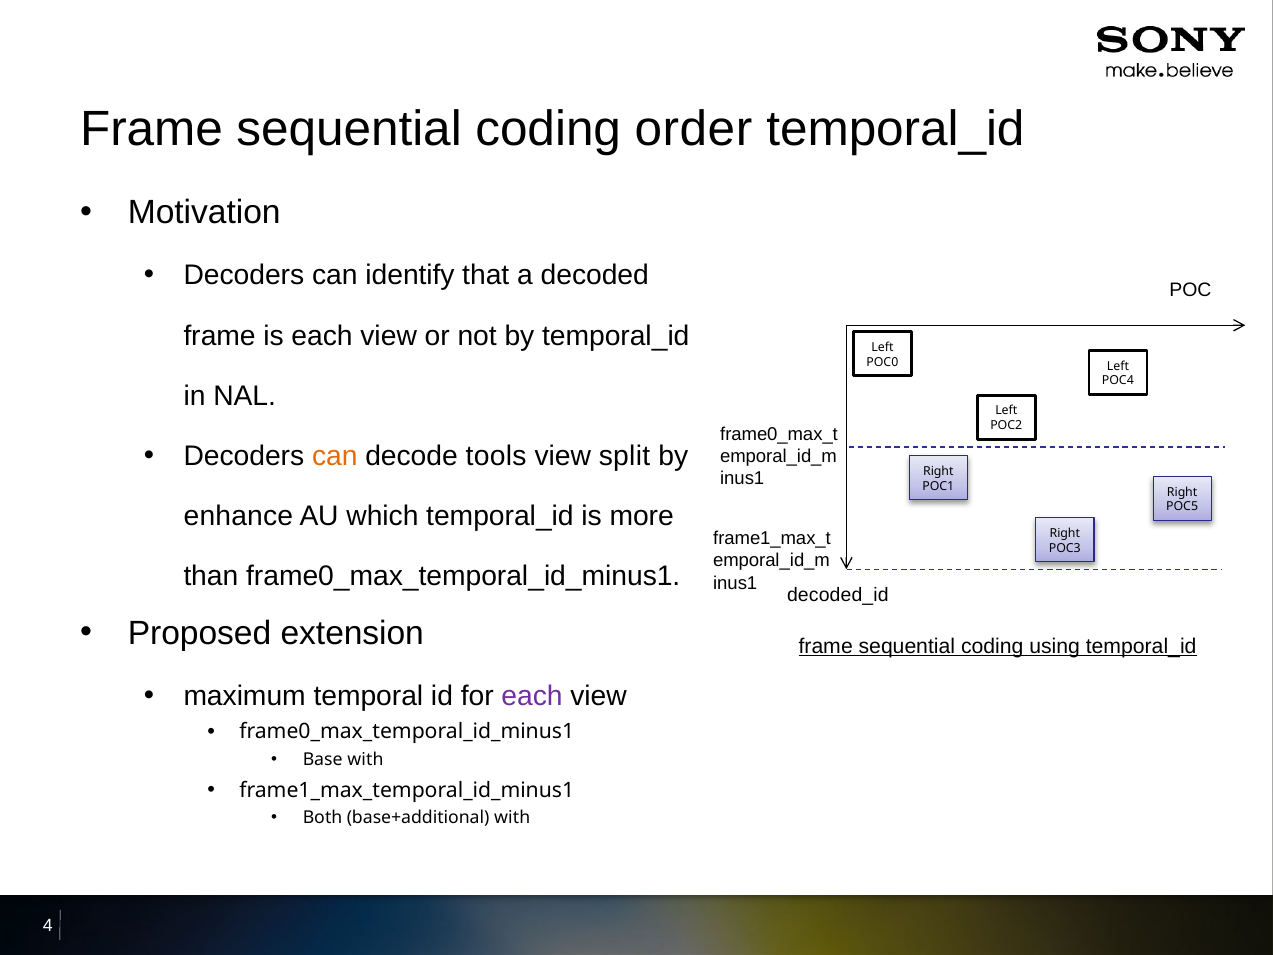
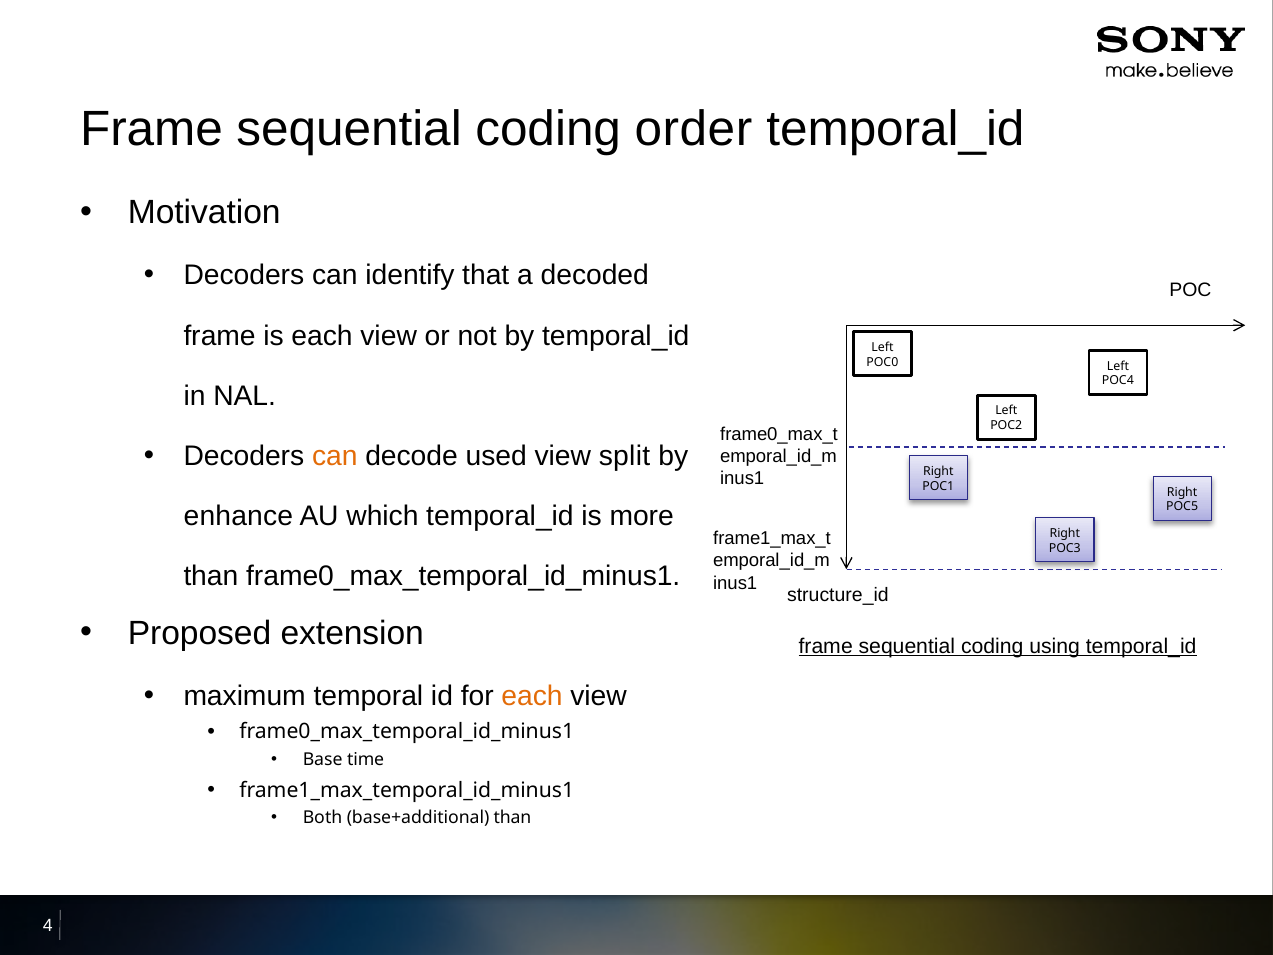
tools: tools -> used
decoded_id: decoded_id -> structure_id
each at (532, 696) colour: purple -> orange
Base with: with -> time
base+additional with: with -> than
